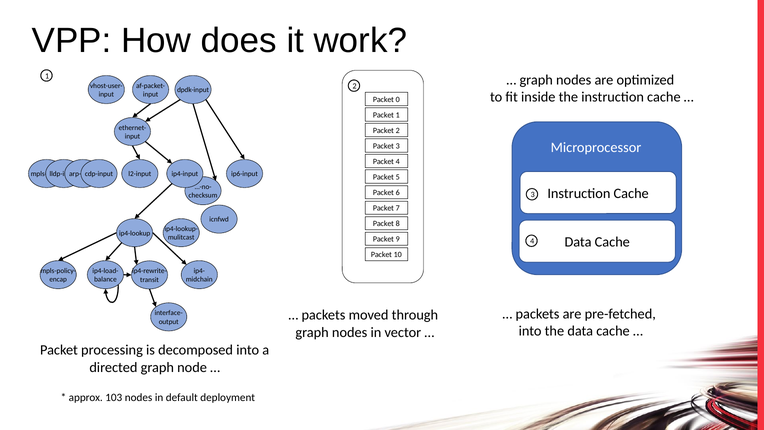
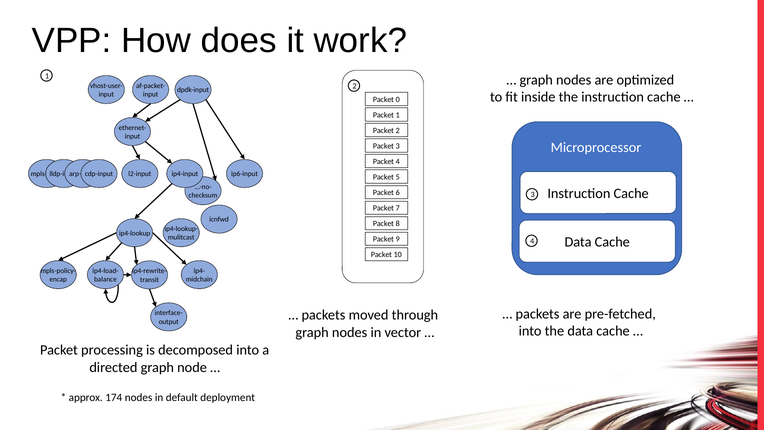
103: 103 -> 174
